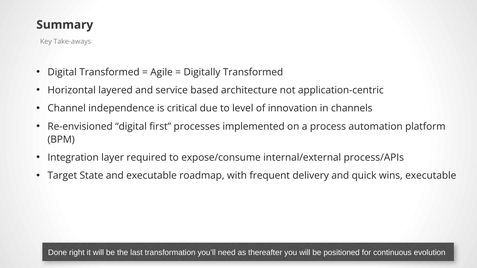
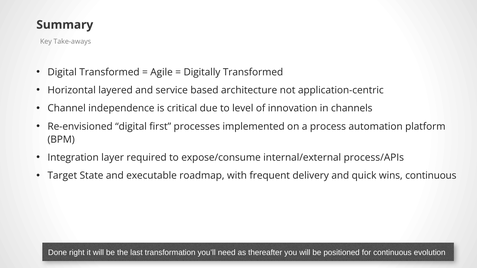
wins executable: executable -> continuous
